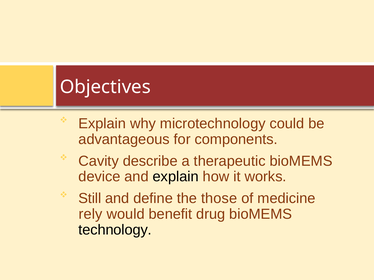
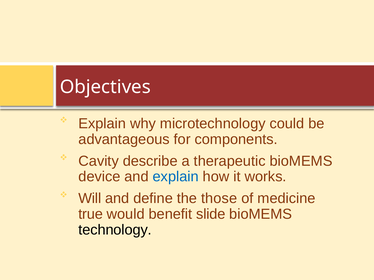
explain at (176, 177) colour: black -> blue
Still: Still -> Will
rely: rely -> true
drug: drug -> slide
